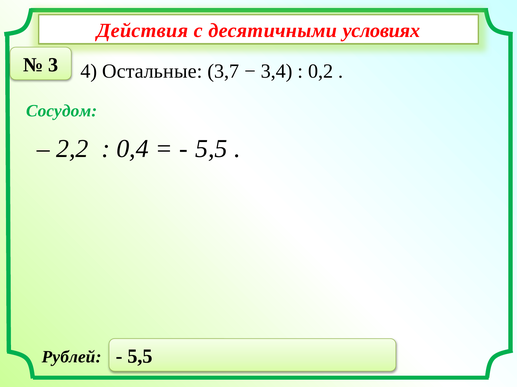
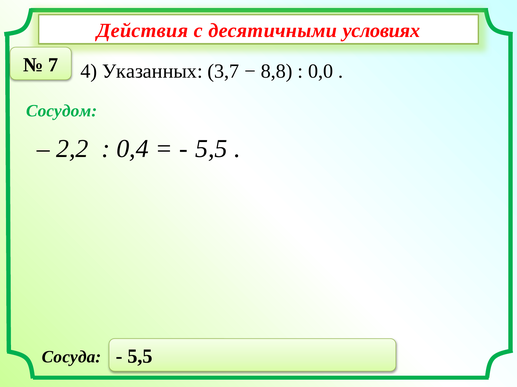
3: 3 -> 7
Остальные: Остальные -> Указанных
3,4: 3,4 -> 8,8
0,2: 0,2 -> 0,0
Рублей: Рублей -> Сосуда
